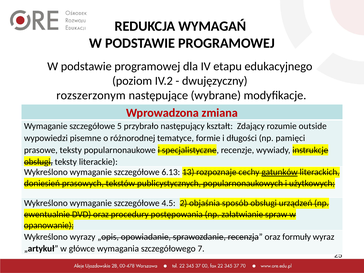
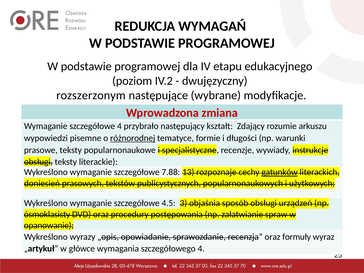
szczegółowe 5: 5 -> 4
outside: outside -> arkuszu
różnorodnej underline: none -> present
pamięci: pamięci -> warunki
6.13: 6.13 -> 7.88
2: 2 -> 3
ewentualnie: ewentualnie -> ósmoklasisty
szczegółowego 7: 7 -> 4
